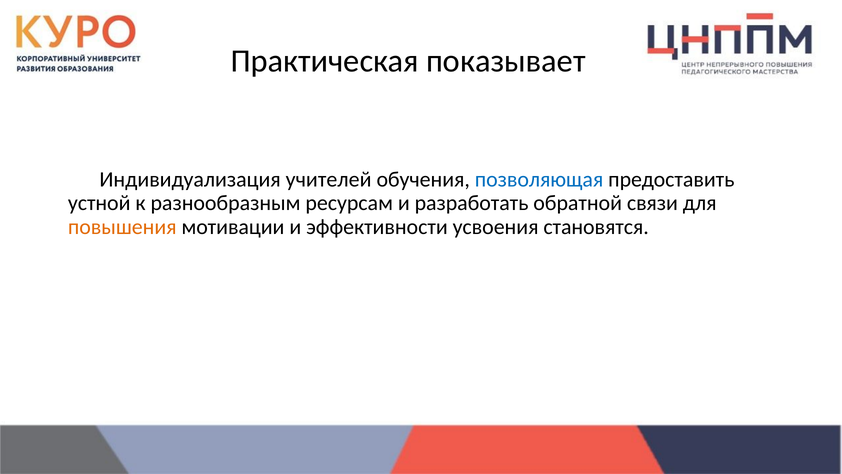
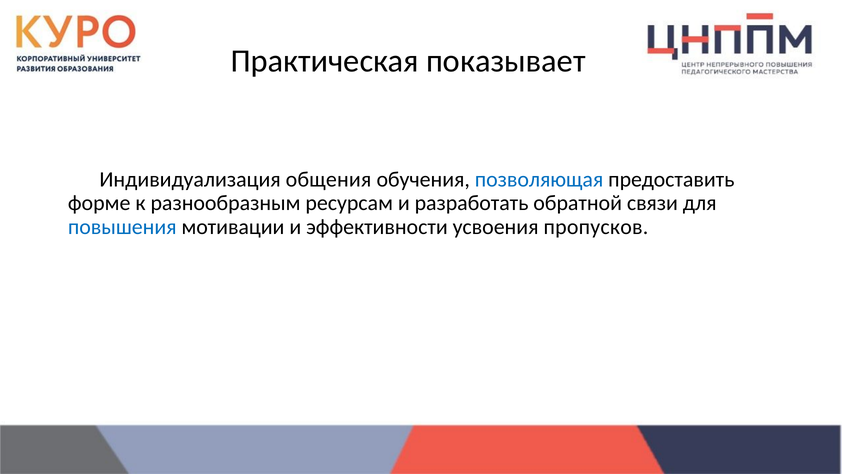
учителей: учителей -> общения
устной: устной -> форме
повышения colour: orange -> blue
становятся: становятся -> пропусков
